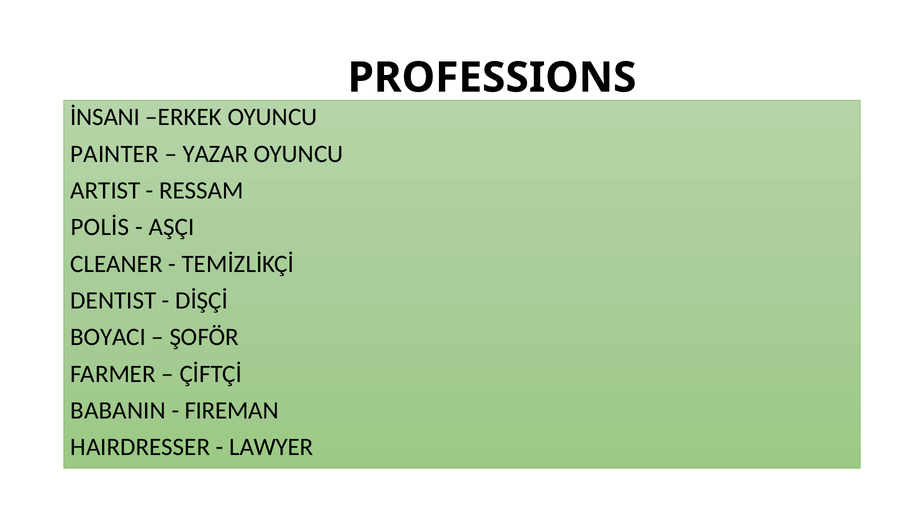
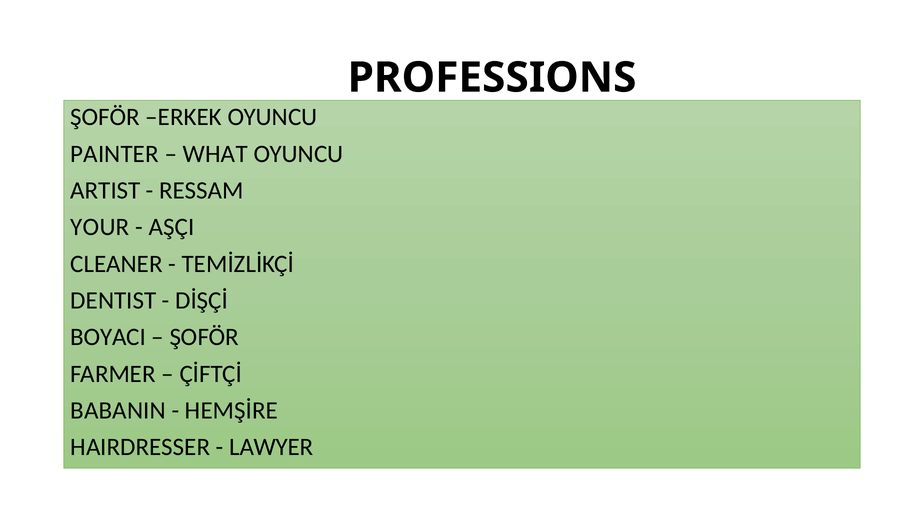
İNSANI at (105, 117): İNSANI -> ŞOFÖR
YAZAR: YAZAR -> WHAT
POLİS: POLİS -> YOUR
FIREMAN: FIREMAN -> HEMŞİRE
